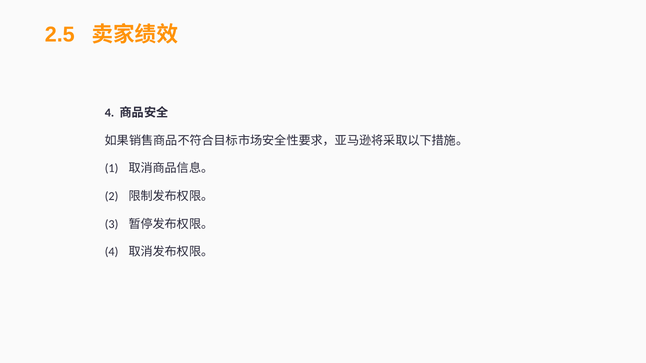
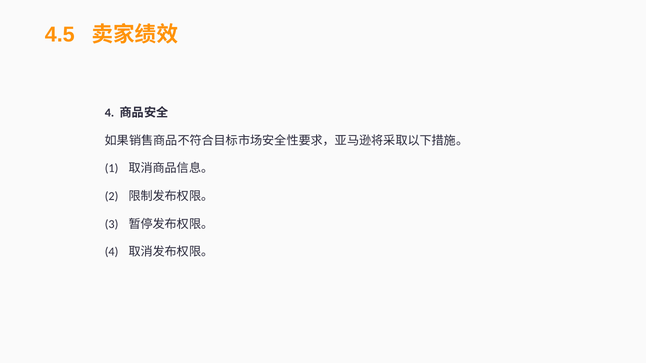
2.5: 2.5 -> 4.5
